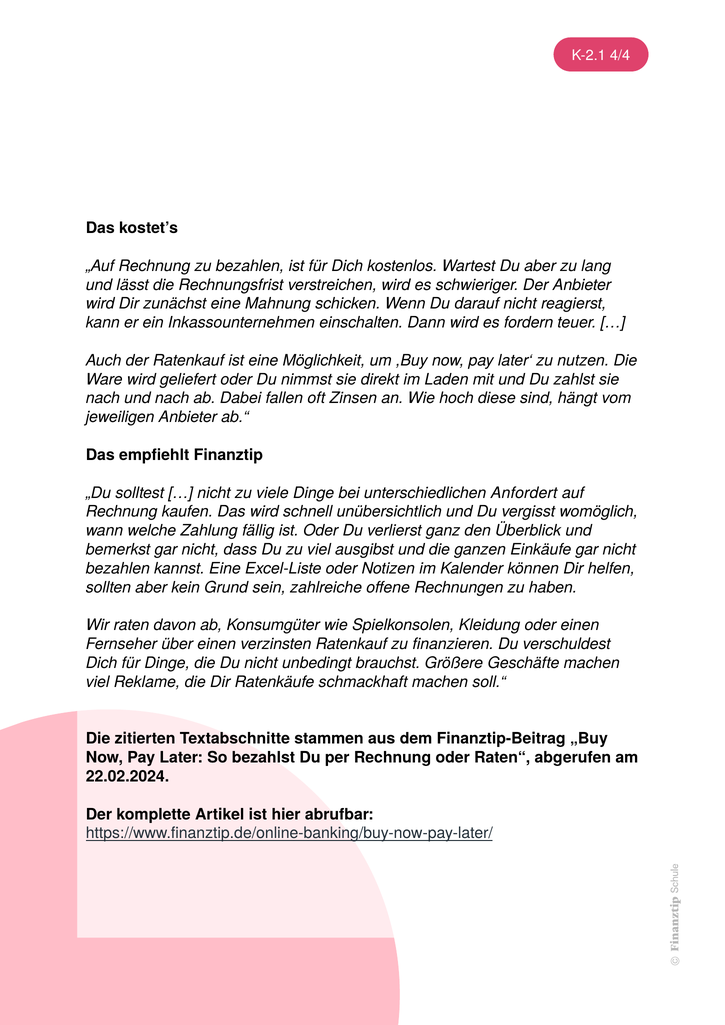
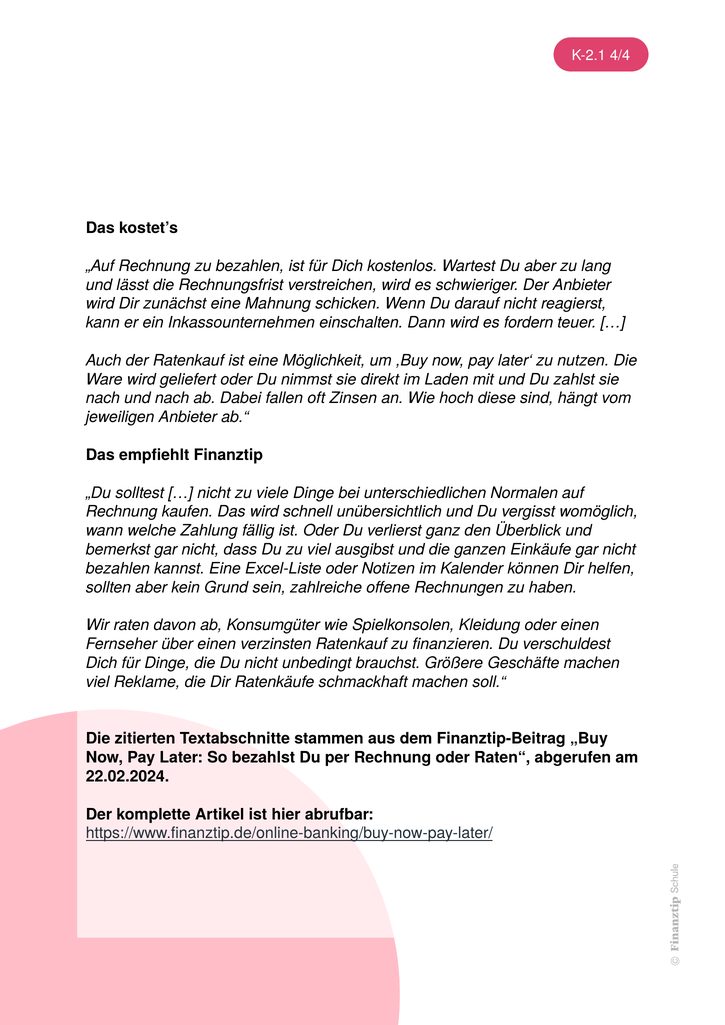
Anfordert: Anfordert -> Normalen
